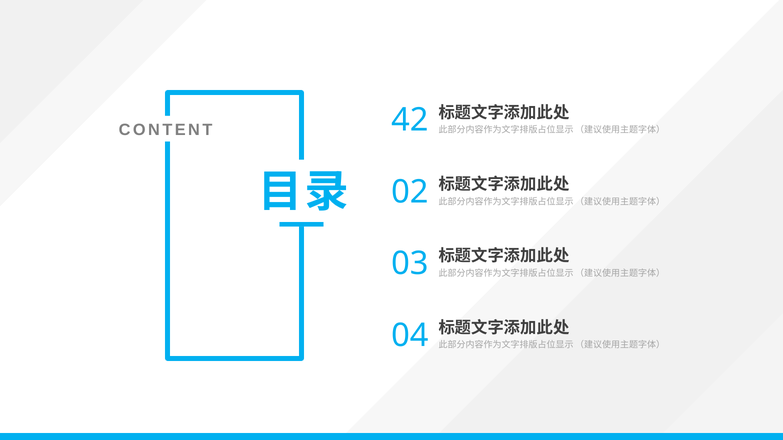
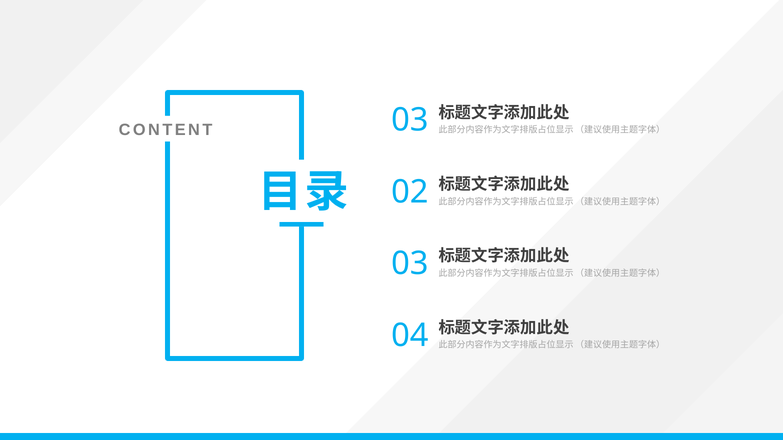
CONTENT 42: 42 -> 03
